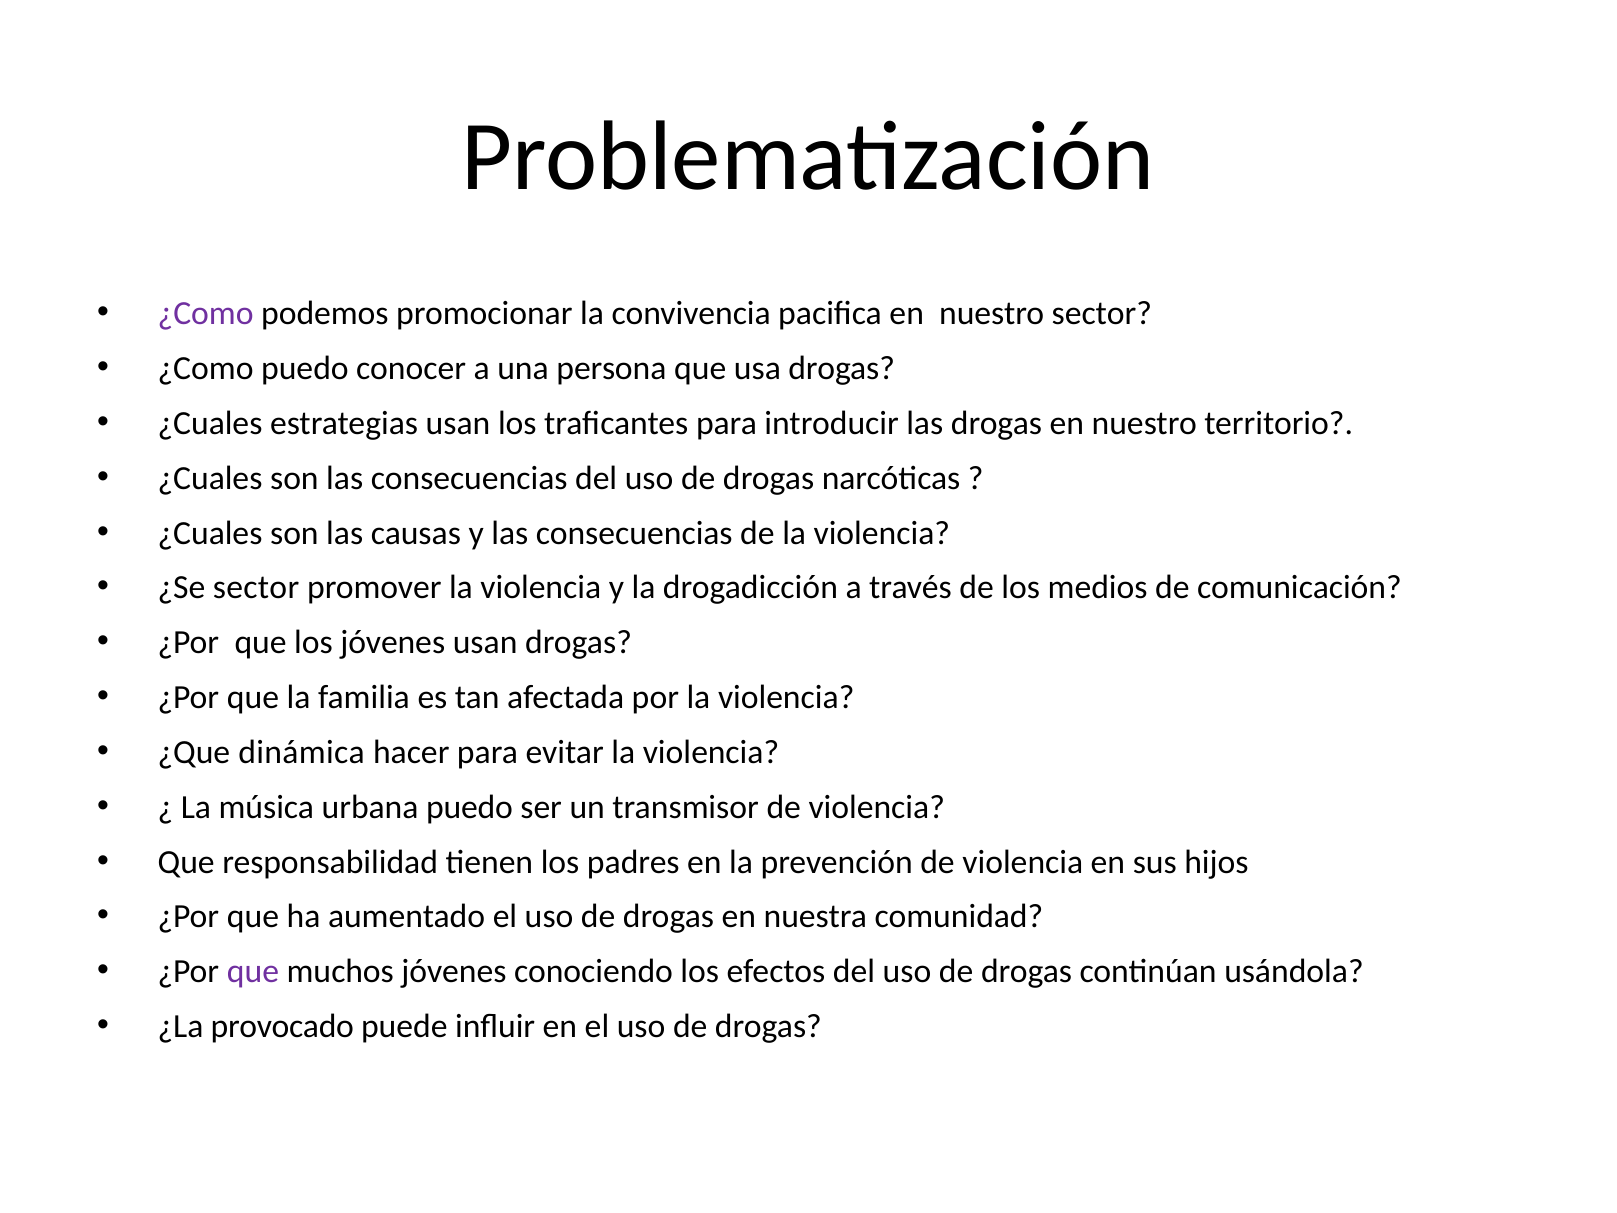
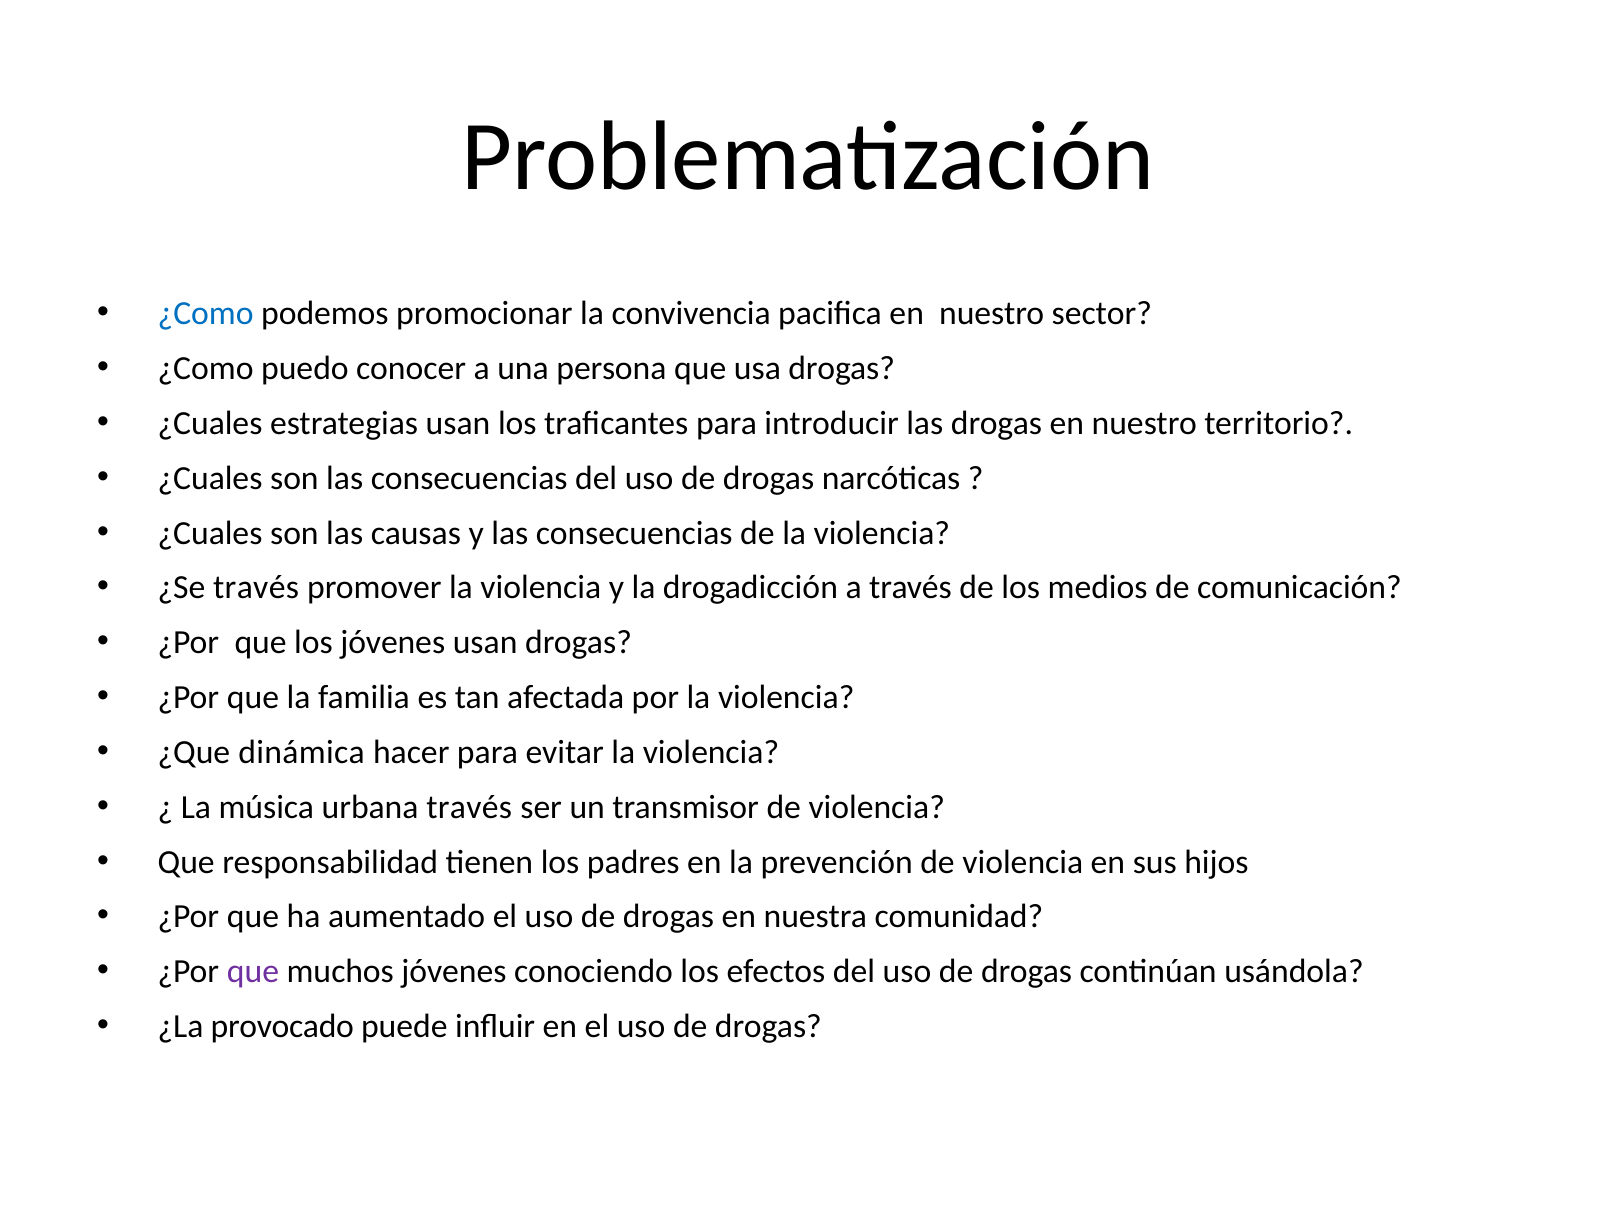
¿Como at (206, 314) colour: purple -> blue
¿Se sector: sector -> través
urbana puedo: puedo -> través
